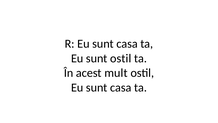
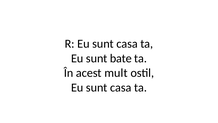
sunt ostil: ostil -> bate
